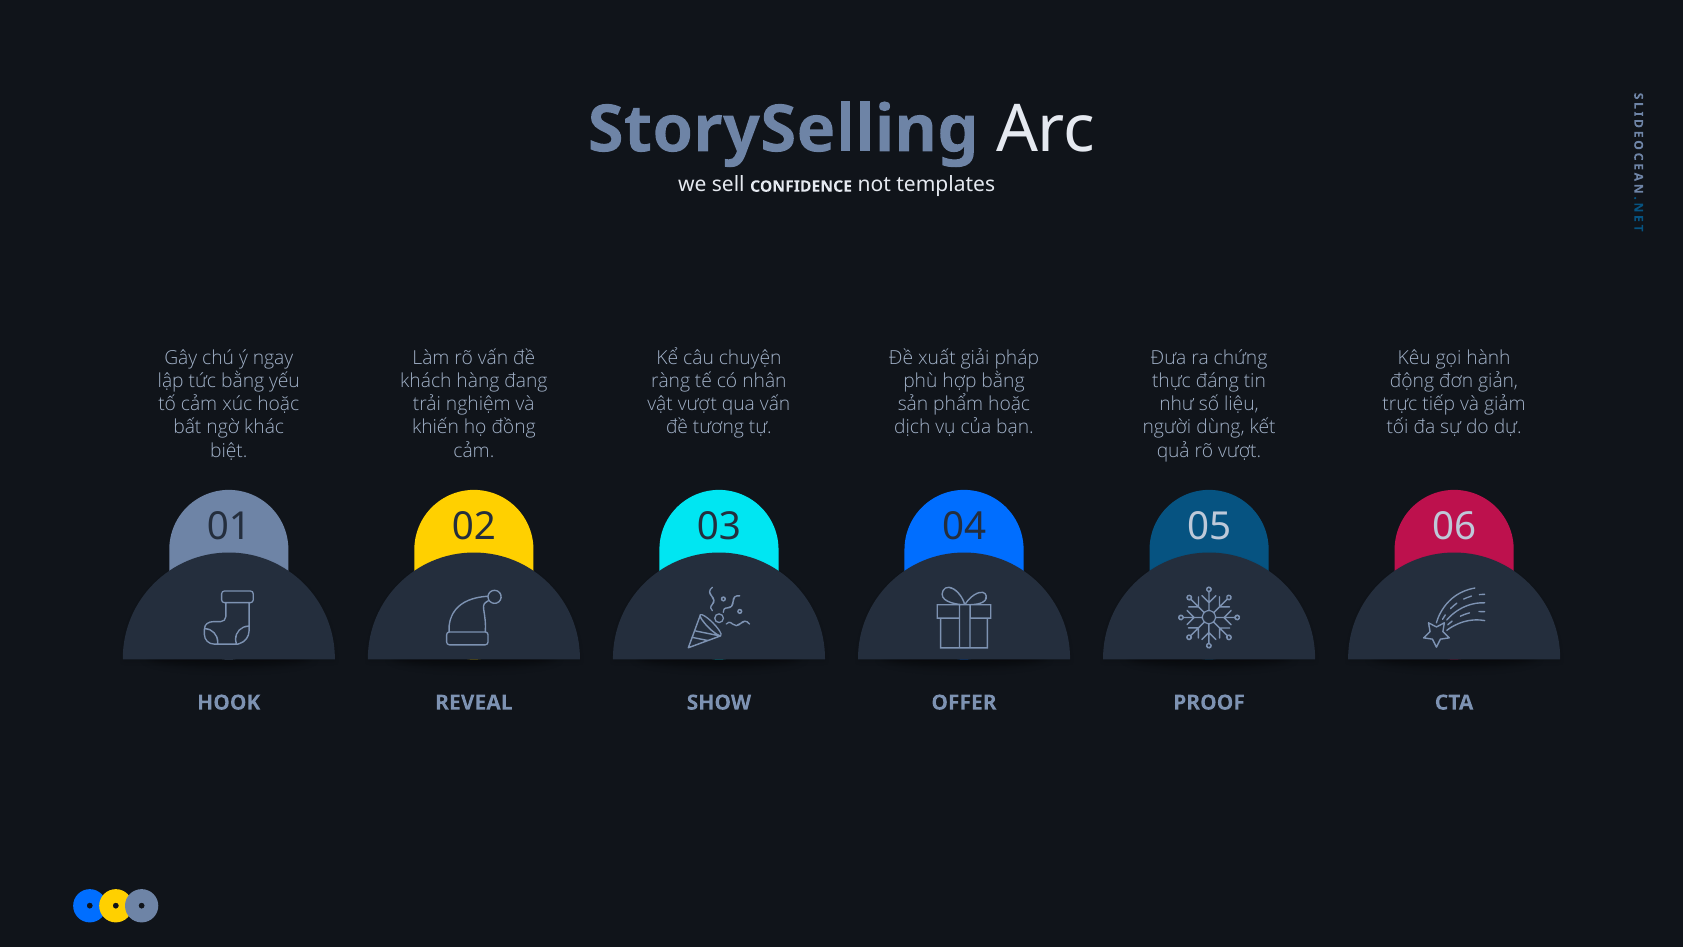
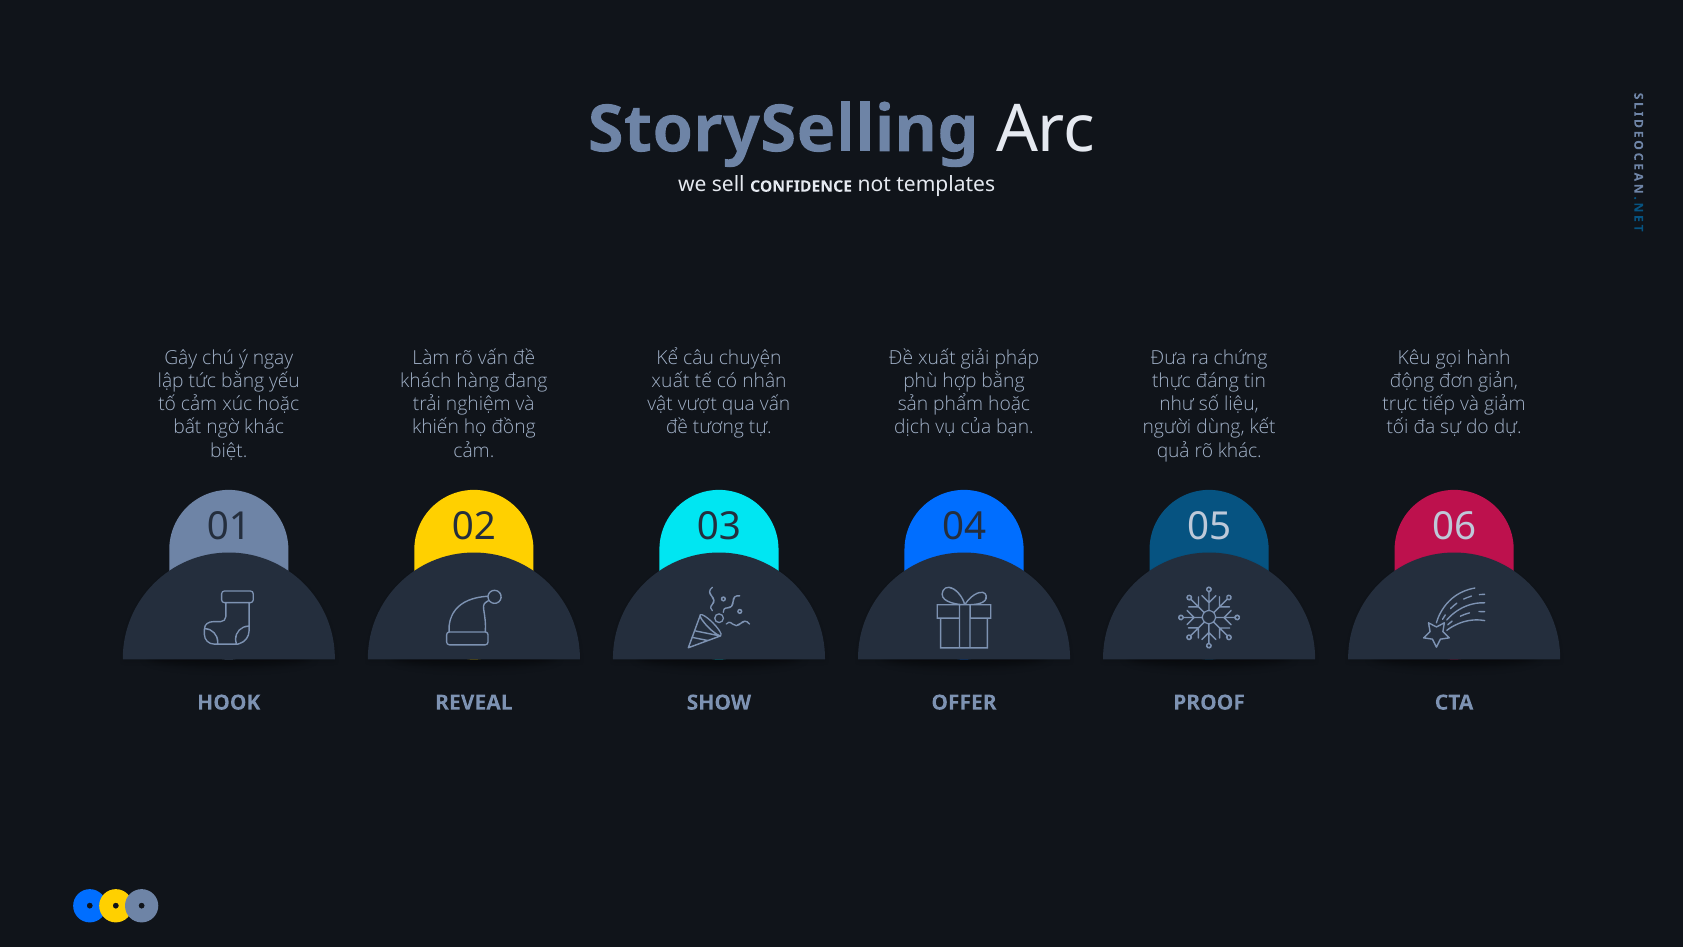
ràng at (671, 381): ràng -> xuất
rõ vượt: vượt -> khác
